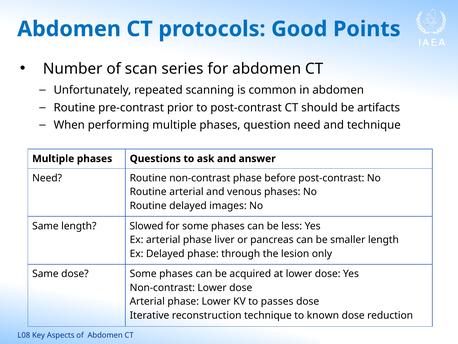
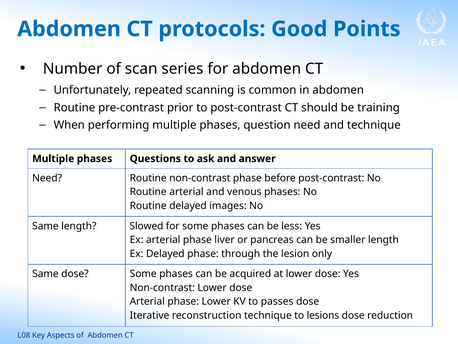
artifacts: artifacts -> training
known: known -> lesions
